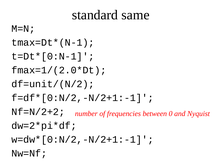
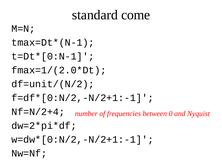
same: same -> come
Nf=N/2+2: Nf=N/2+2 -> Nf=N/2+4
